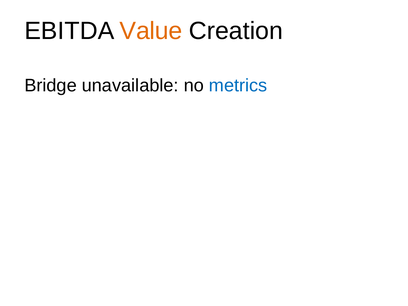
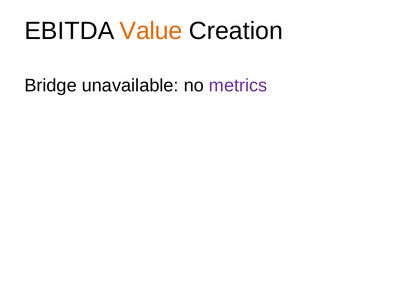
metrics colour: blue -> purple
